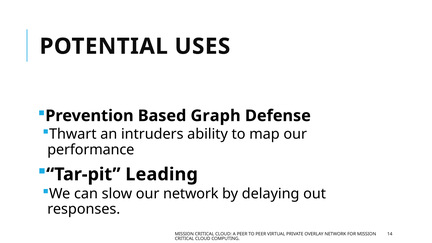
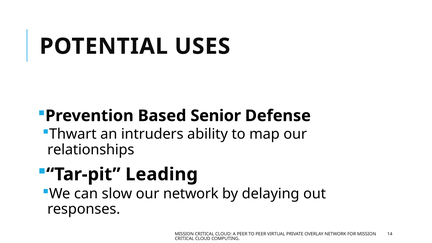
Graph: Graph -> Senior
performance: performance -> relationships
